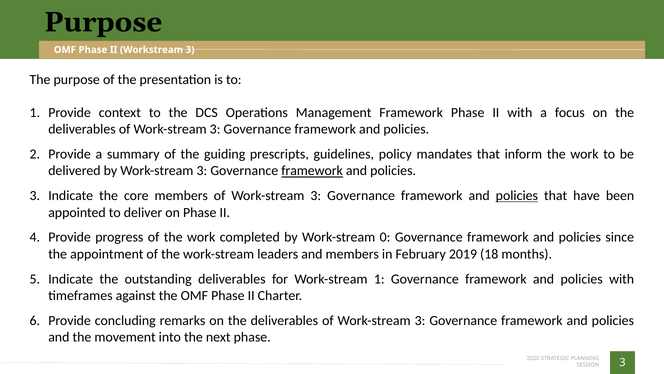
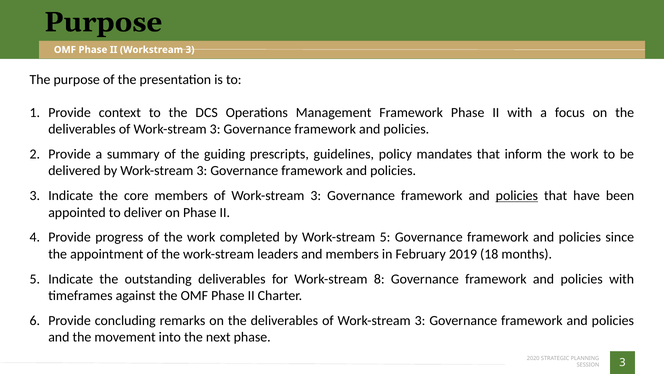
framework at (312, 171) underline: present -> none
Work-stream 0: 0 -> 5
Work-stream 1: 1 -> 8
